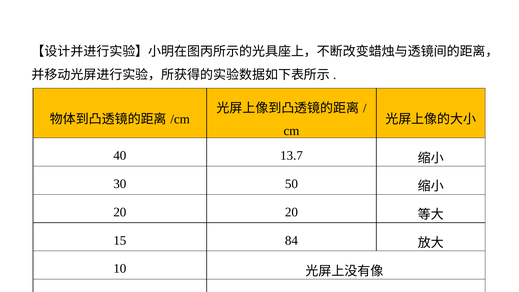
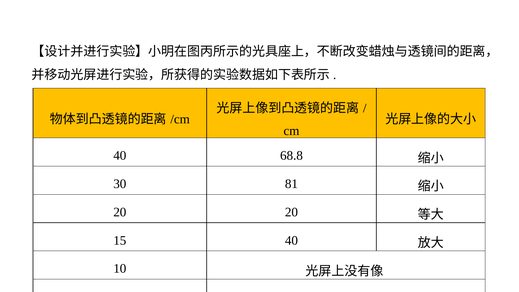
13.7: 13.7 -> 68.8
50: 50 -> 81
15 84: 84 -> 40
